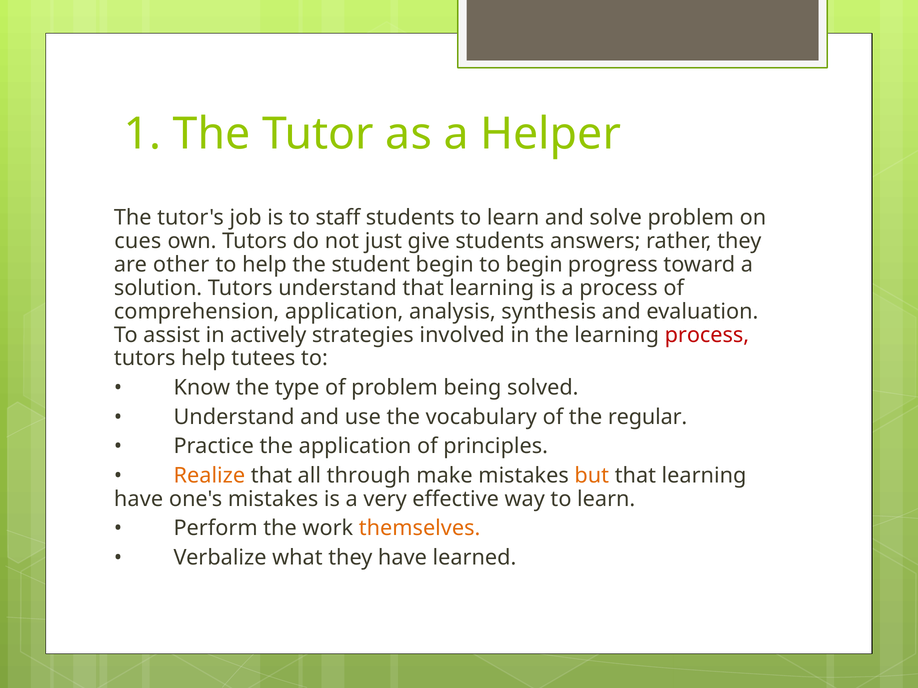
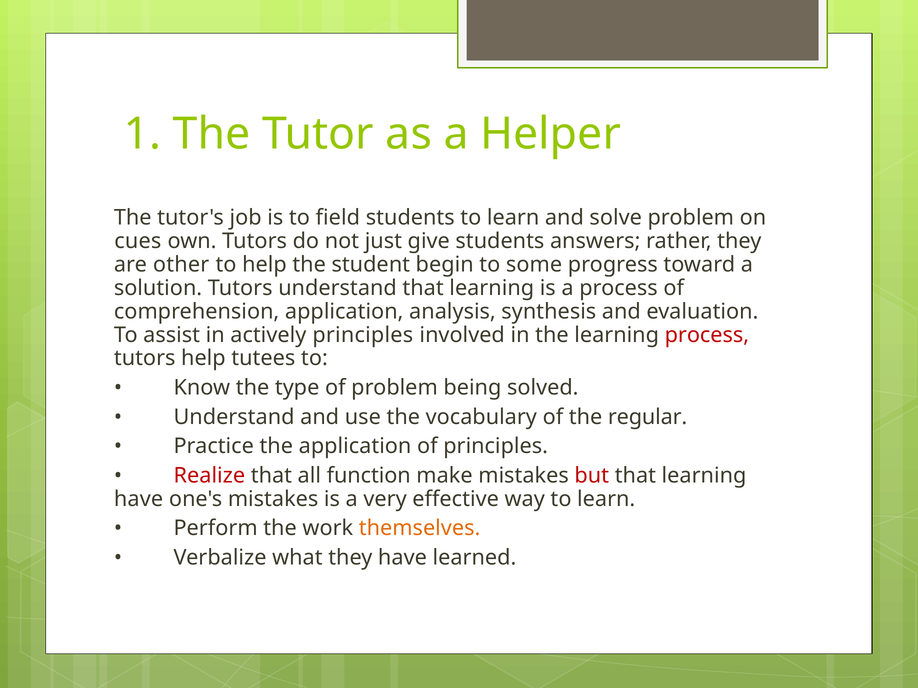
staff: staff -> field
to begin: begin -> some
actively strategies: strategies -> principles
Realize colour: orange -> red
through: through -> function
but colour: orange -> red
